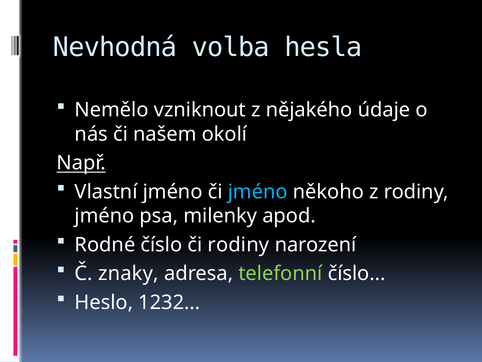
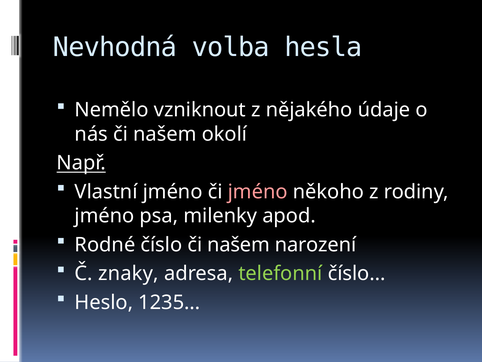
jméno at (258, 192) colour: light blue -> pink
číslo či rodiny: rodiny -> našem
1232: 1232 -> 1235
